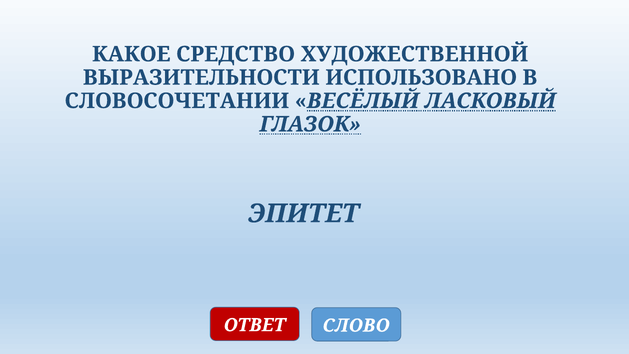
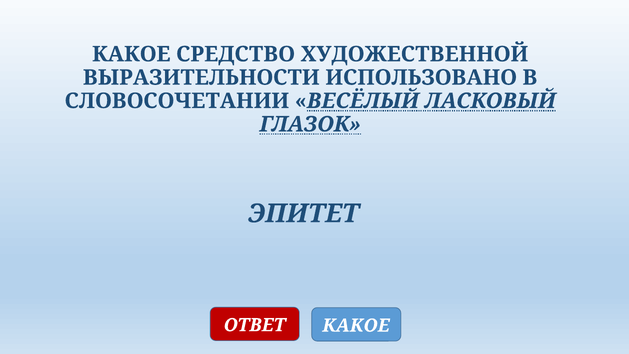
СЛОВО at (356, 325): СЛОВО -> КАКОЕ
